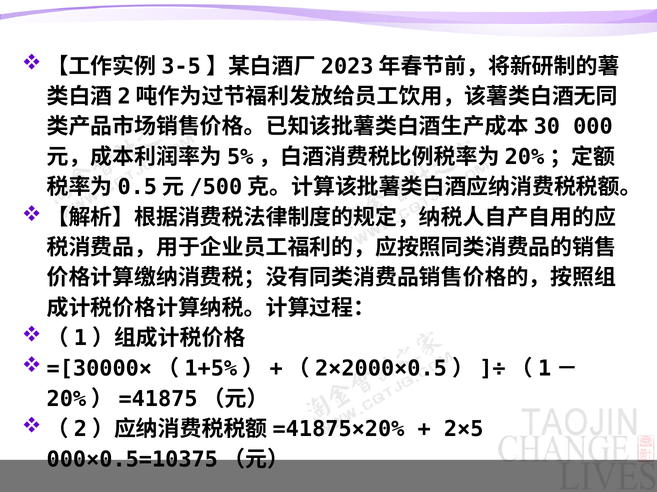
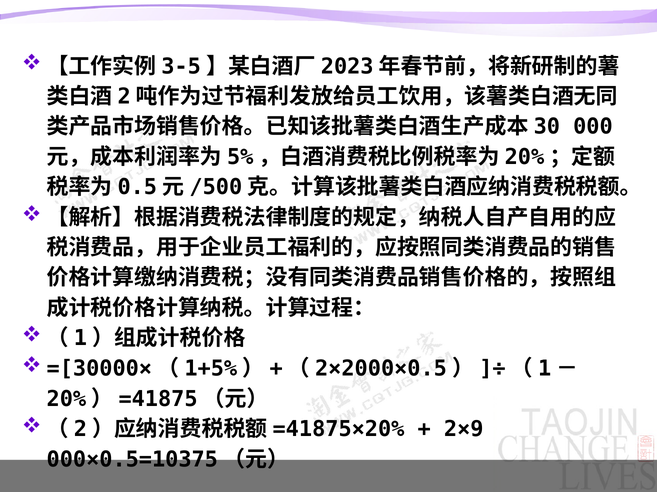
2×5: 2×5 -> 2×9
